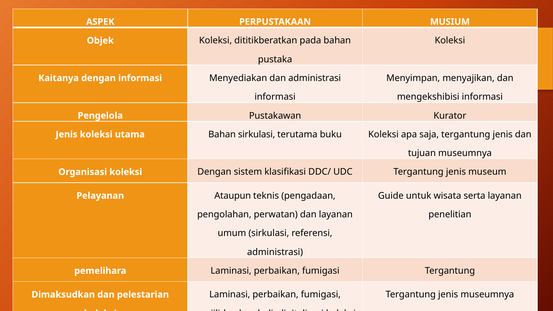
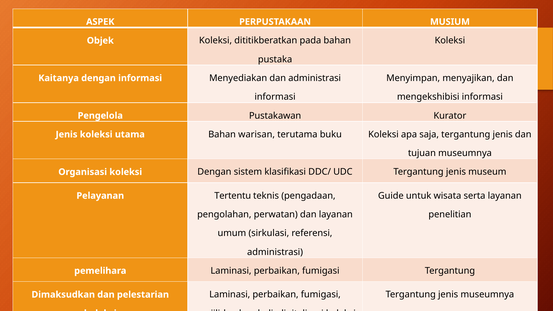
Bahan sirkulasi: sirkulasi -> warisan
Ataupun: Ataupun -> Tertentu
